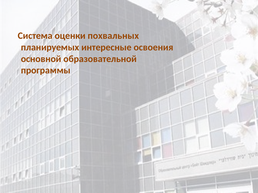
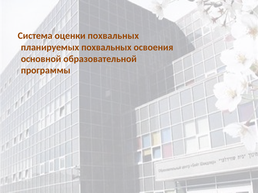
планируемых интересные: интересные -> похвальных
